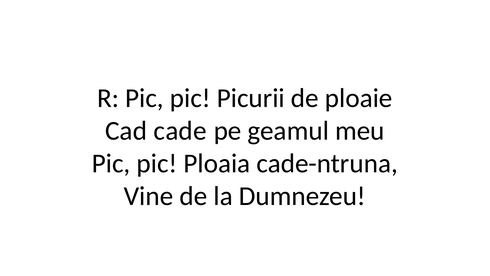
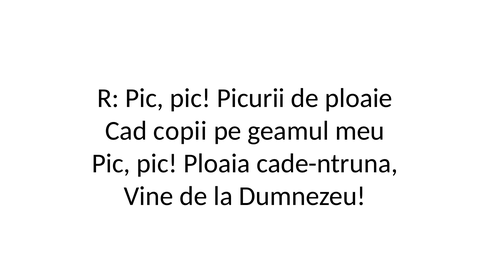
cade: cade -> copii
